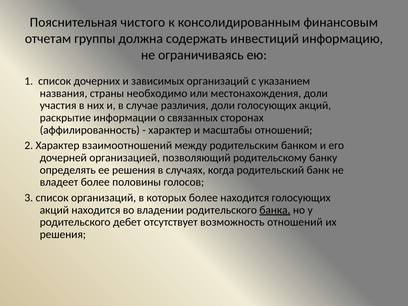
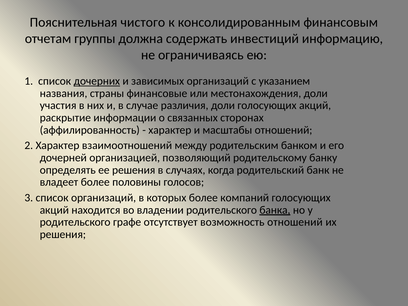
дочерних underline: none -> present
необходимо: необходимо -> финансовые
более находится: находится -> компаний
дебет: дебет -> графе
